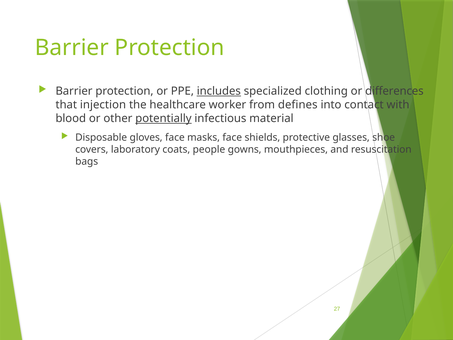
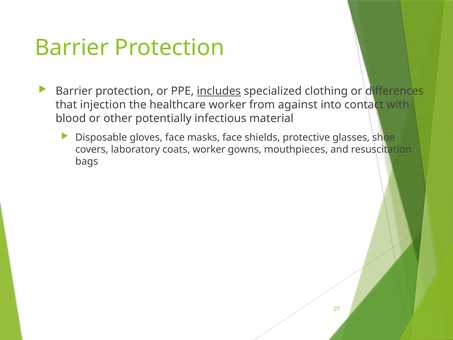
defines: defines -> against
potentially underline: present -> none
coats people: people -> worker
